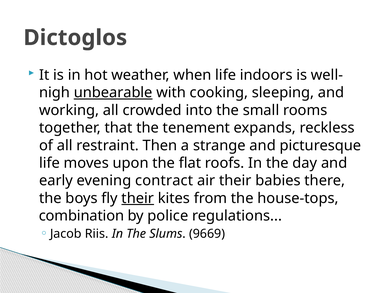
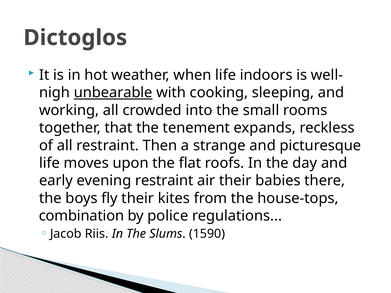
evening contract: contract -> restraint
their at (138, 198) underline: present -> none
9669: 9669 -> 1590
